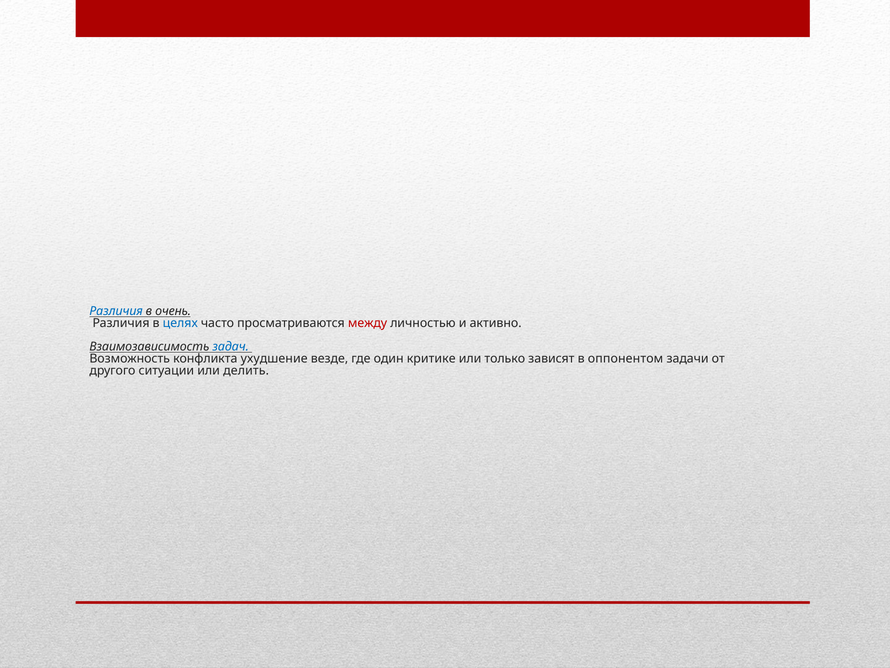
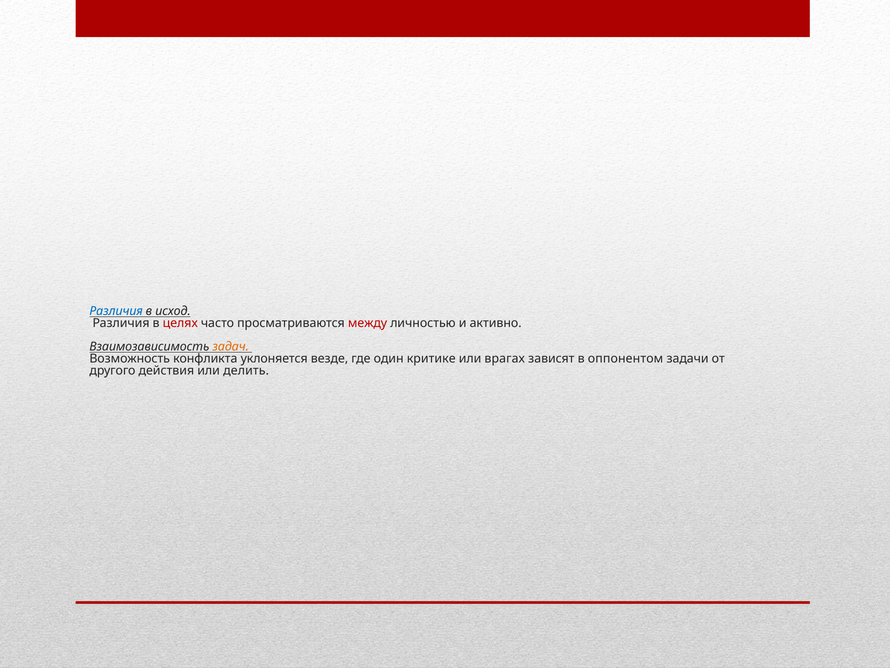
очень: очень -> исход
целях colour: blue -> red
задач colour: blue -> orange
ухудшение: ухудшение -> уклоняется
только: только -> врагах
ситуации: ситуации -> действия
